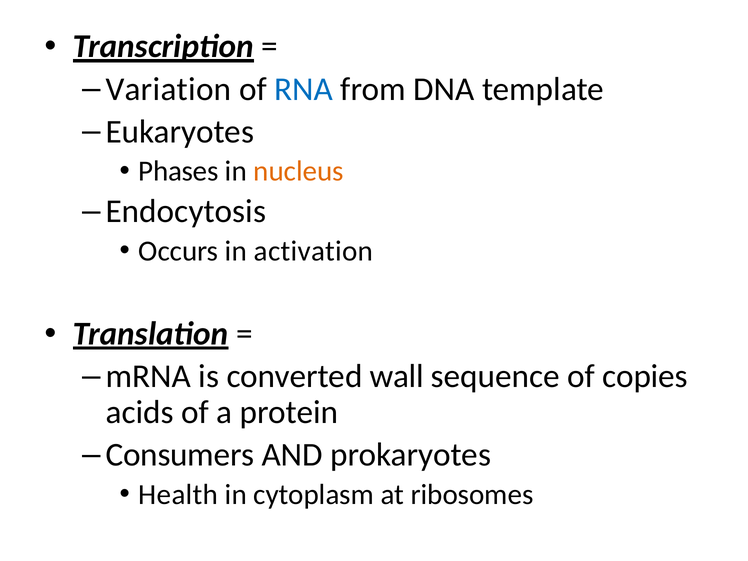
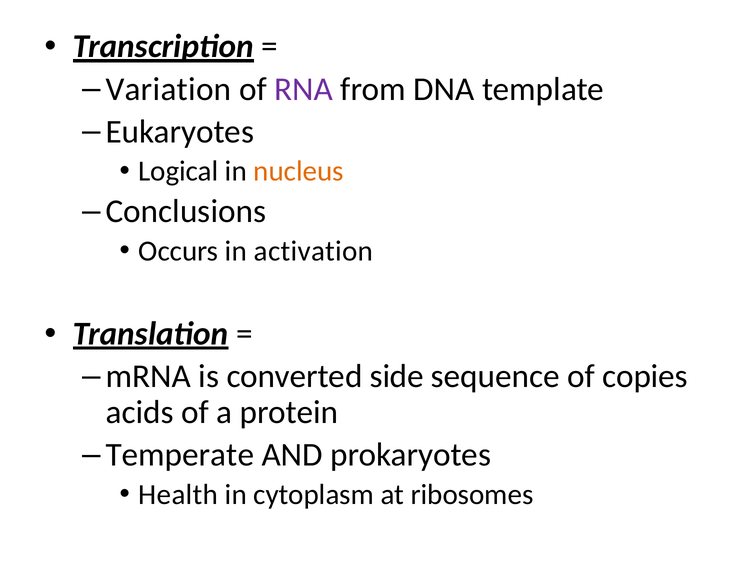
RNA colour: blue -> purple
Phases: Phases -> Logical
Endocytosis: Endocytosis -> Conclusions
wall: wall -> side
Consumers: Consumers -> Temperate
